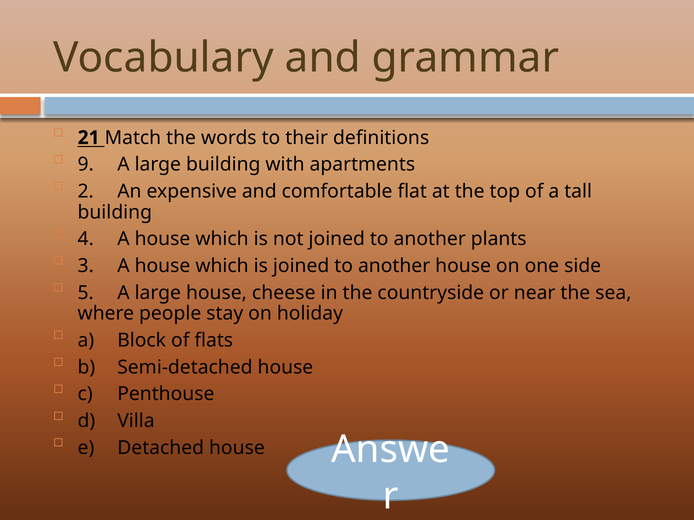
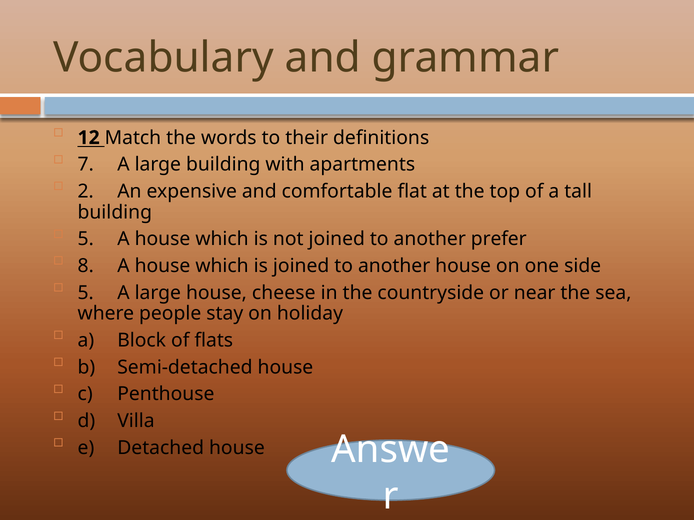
21: 21 -> 12
9: 9 -> 7
4 at (86, 239): 4 -> 5
plants: plants -> prefer
3: 3 -> 8
